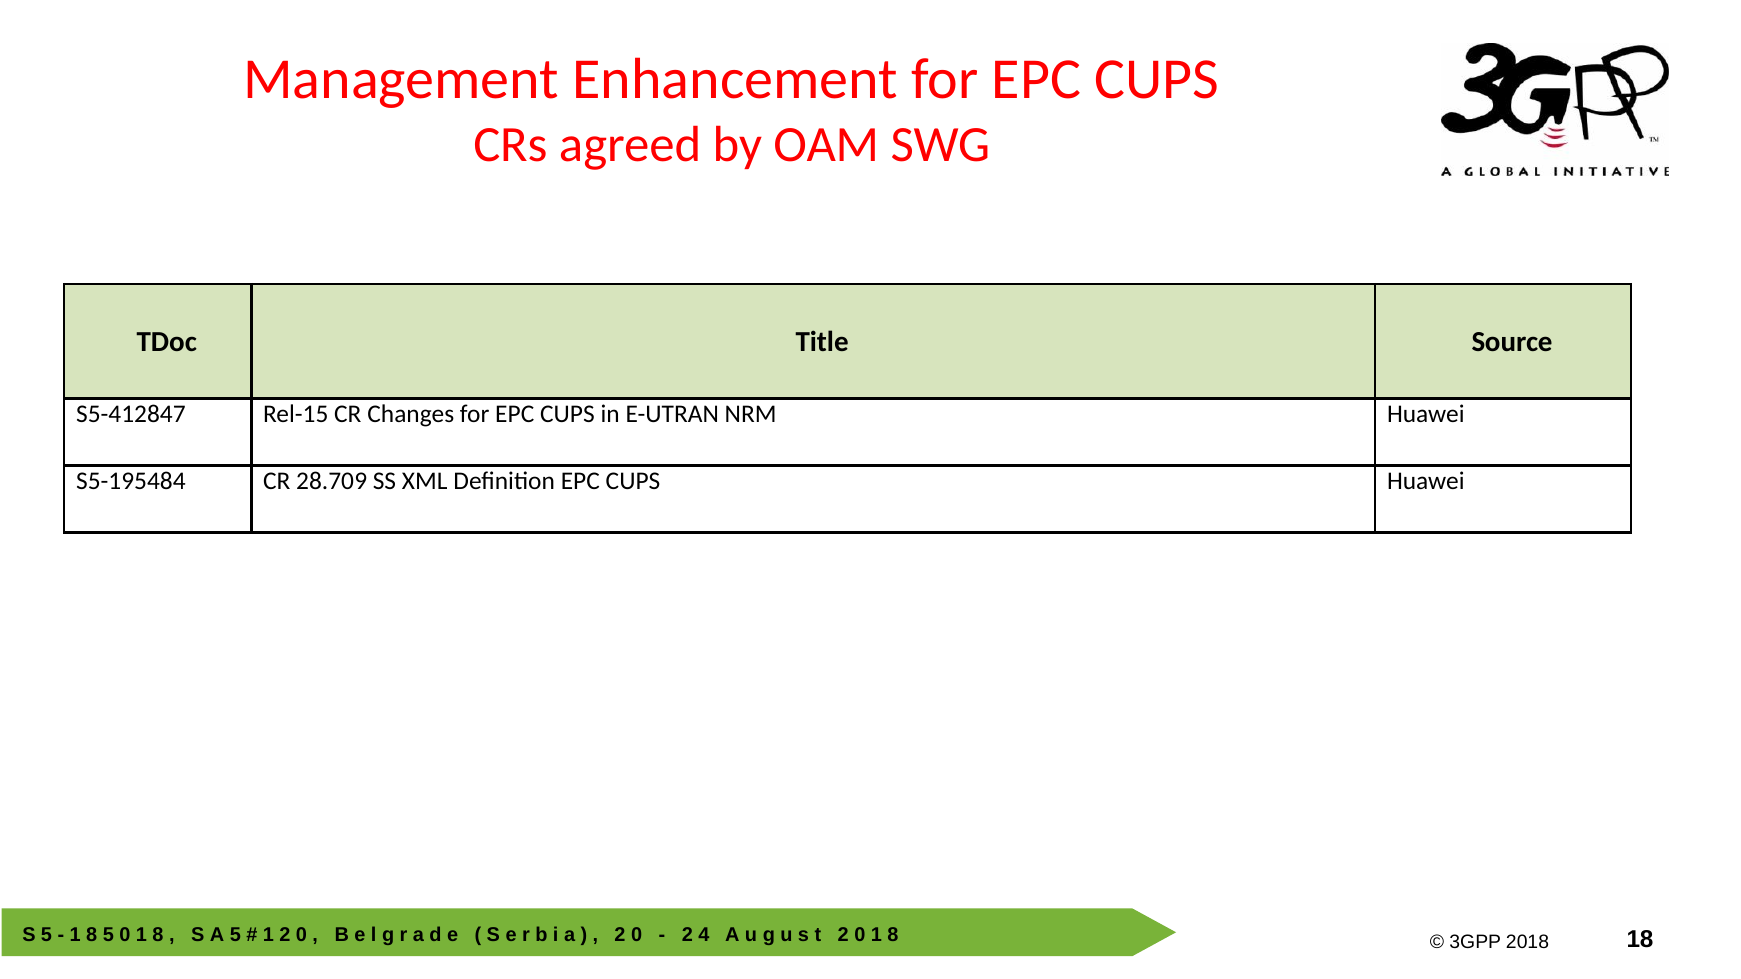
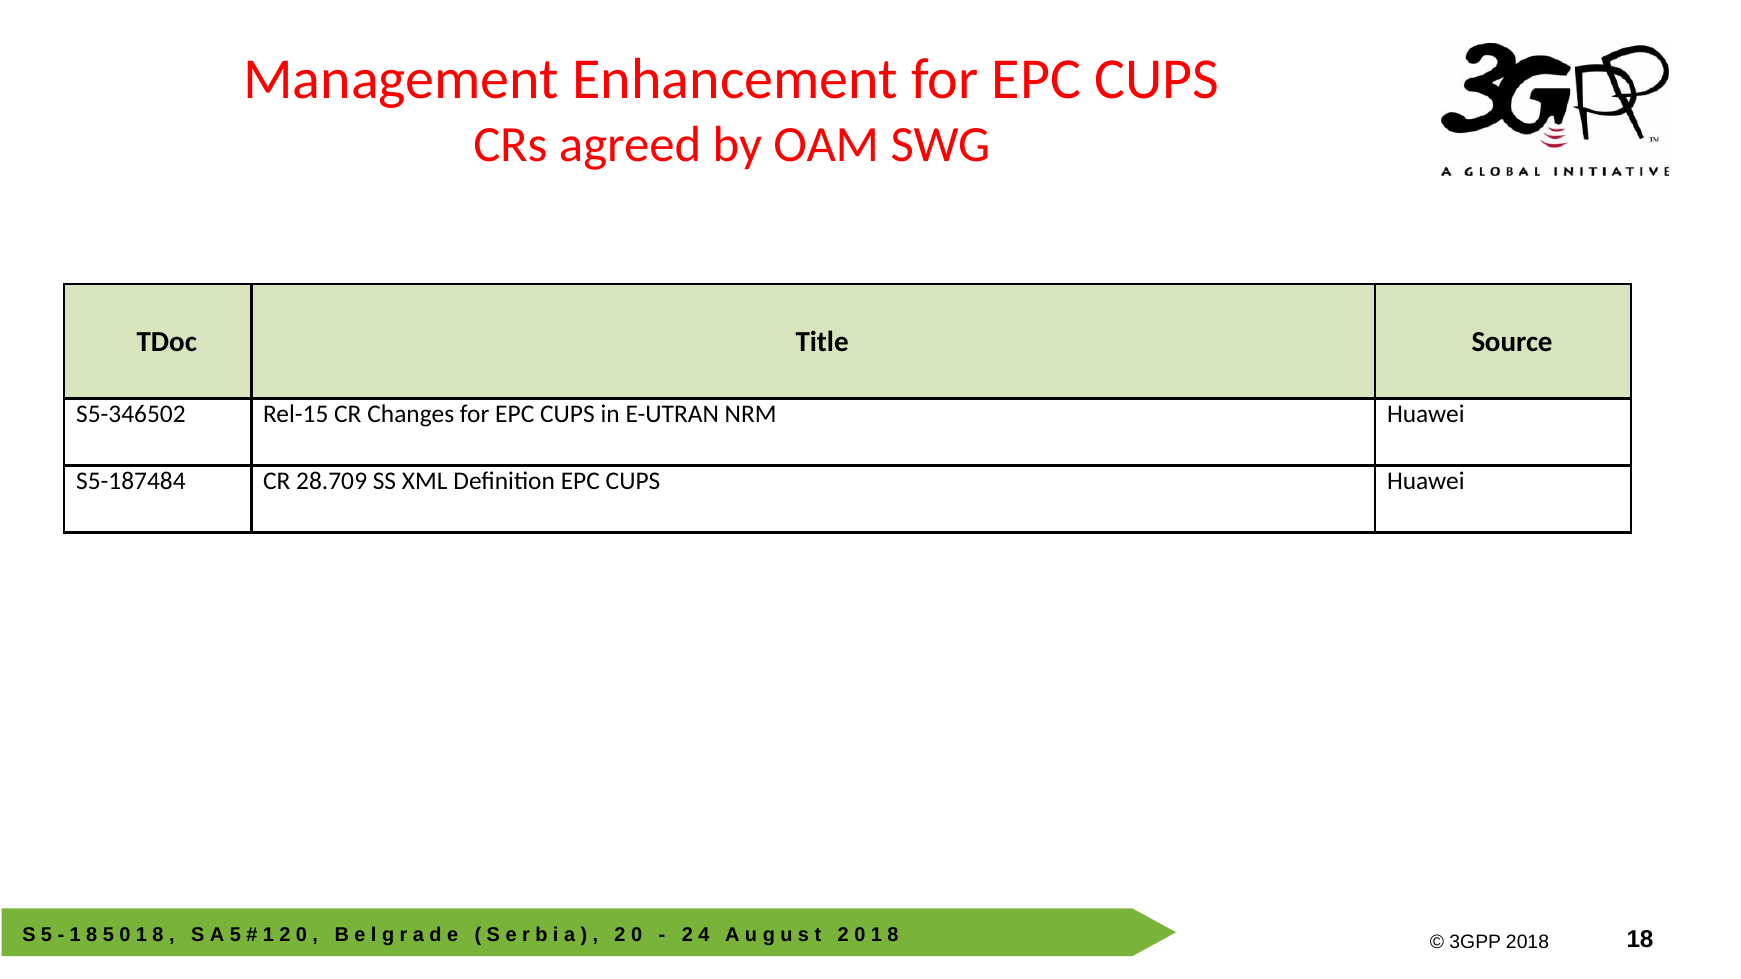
S5-412847: S5-412847 -> S5-346502
S5-195484: S5-195484 -> S5-187484
